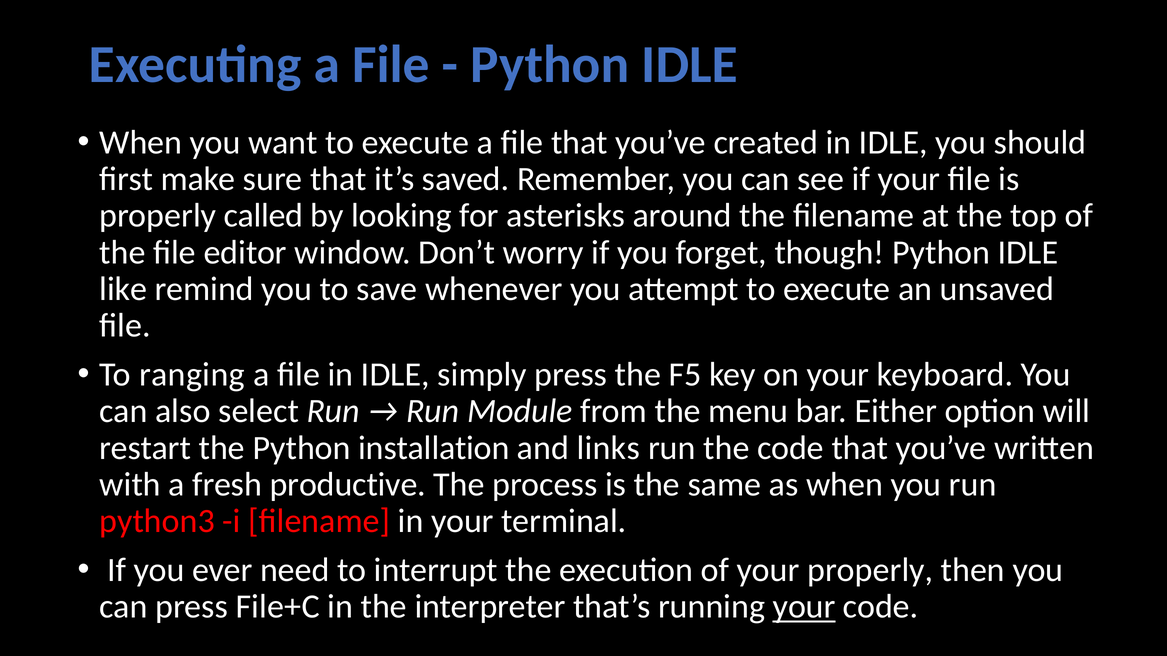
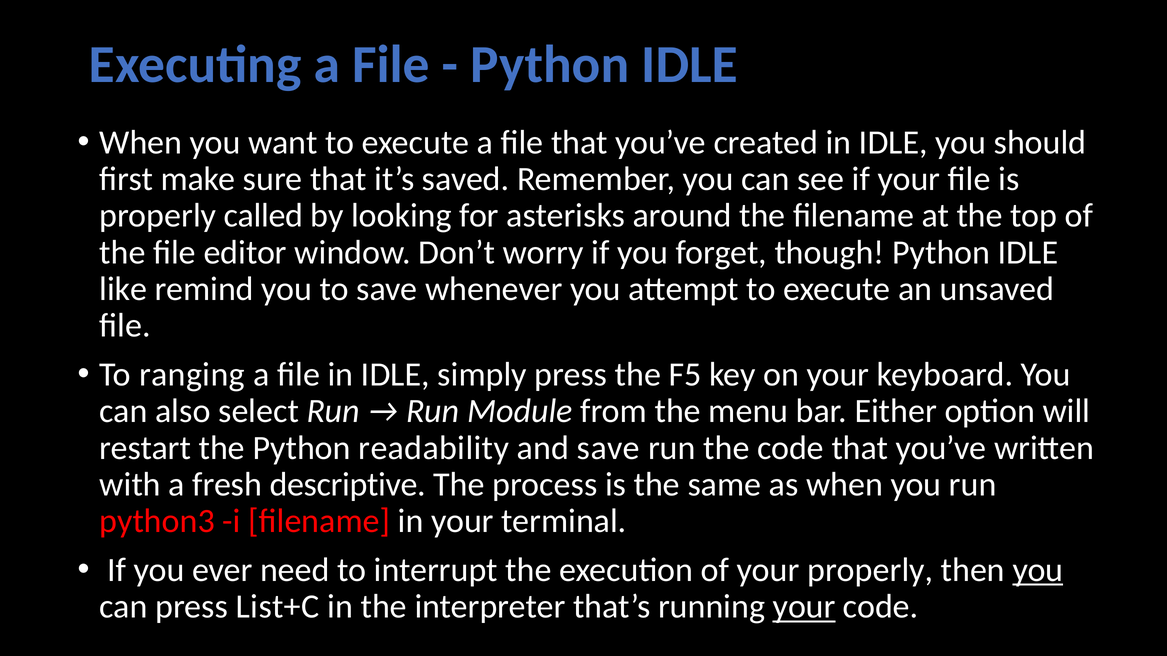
installation: installation -> readability
and links: links -> save
productive: productive -> descriptive
you at (1038, 570) underline: none -> present
File+C: File+C -> List+C
